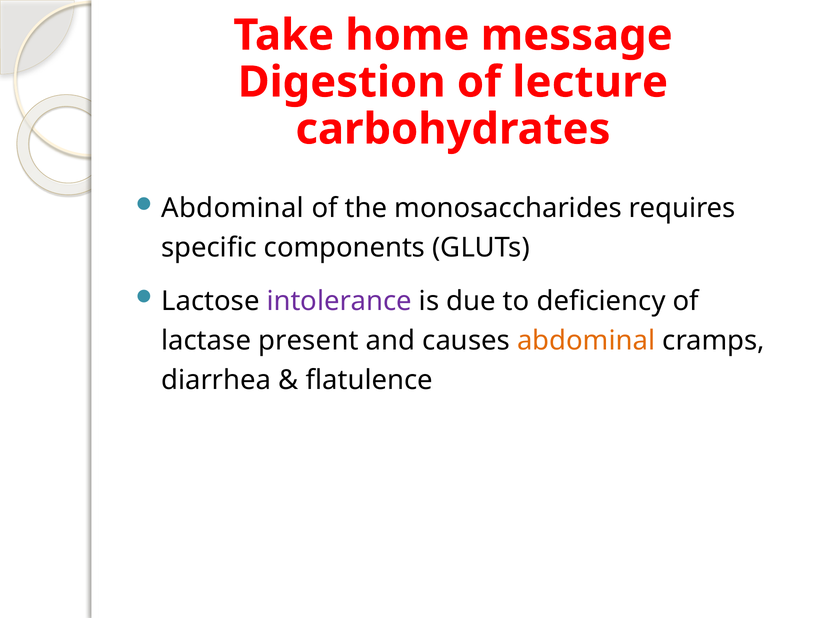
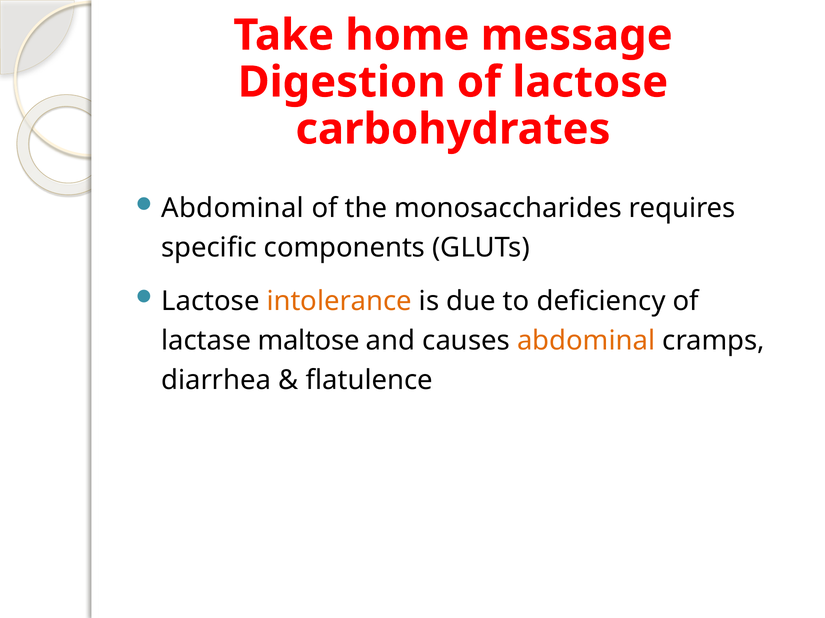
of lecture: lecture -> lactose
intolerance colour: purple -> orange
present: present -> maltose
